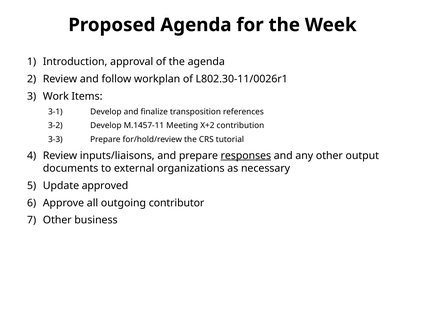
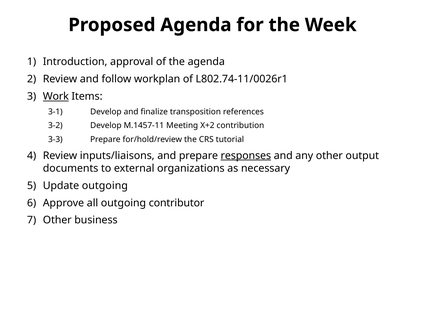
L802.30-11/0026r1: L802.30-11/0026r1 -> L802.74-11/0026r1
Work underline: none -> present
Update approved: approved -> outgoing
